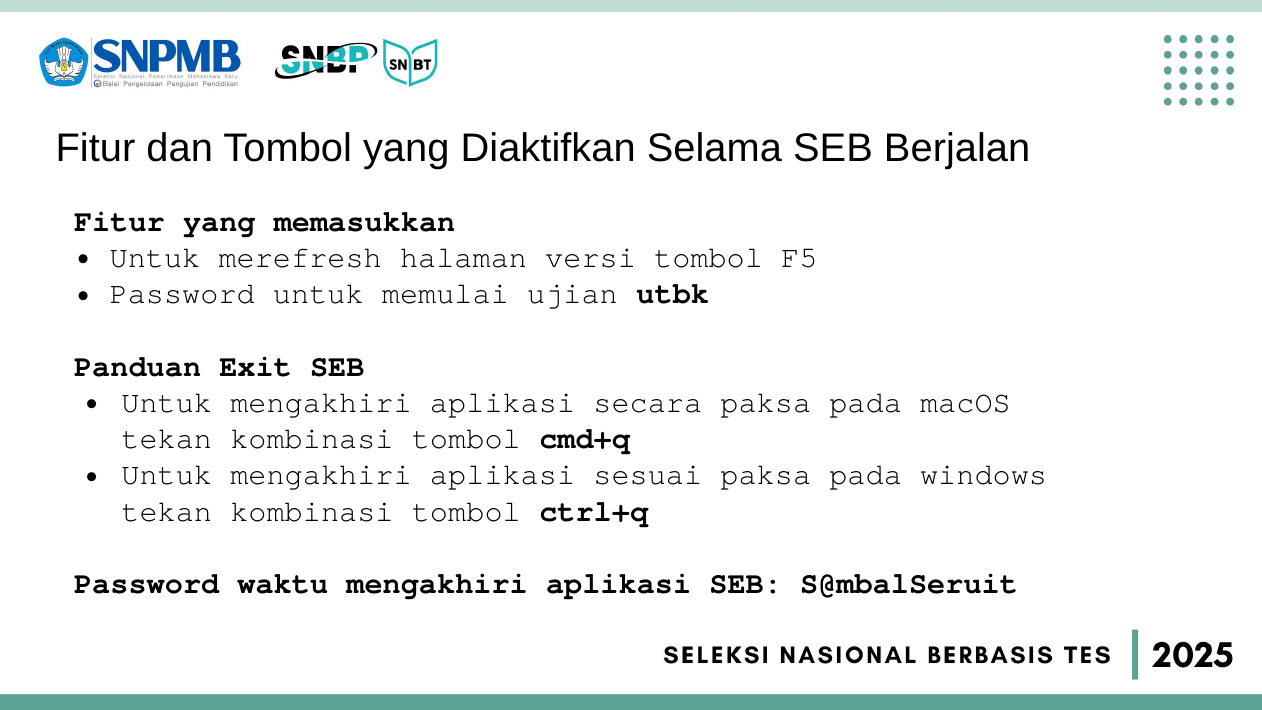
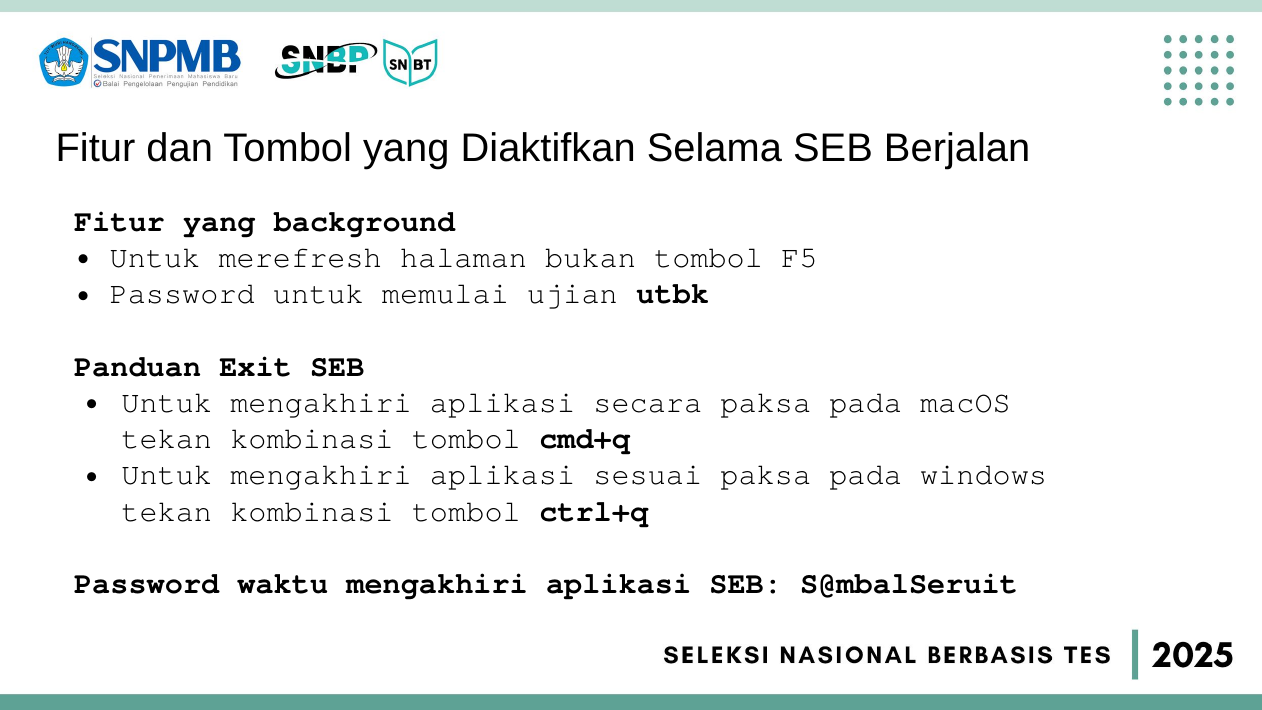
memasukkan: memasukkan -> background
versi: versi -> bukan
